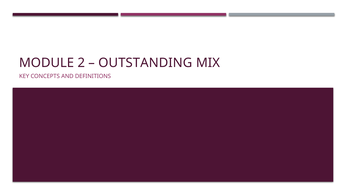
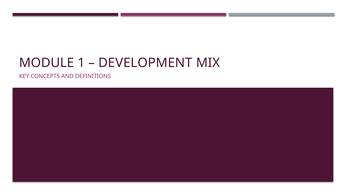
2: 2 -> 1
OUTSTANDING: OUTSTANDING -> DEVELOPMENT
